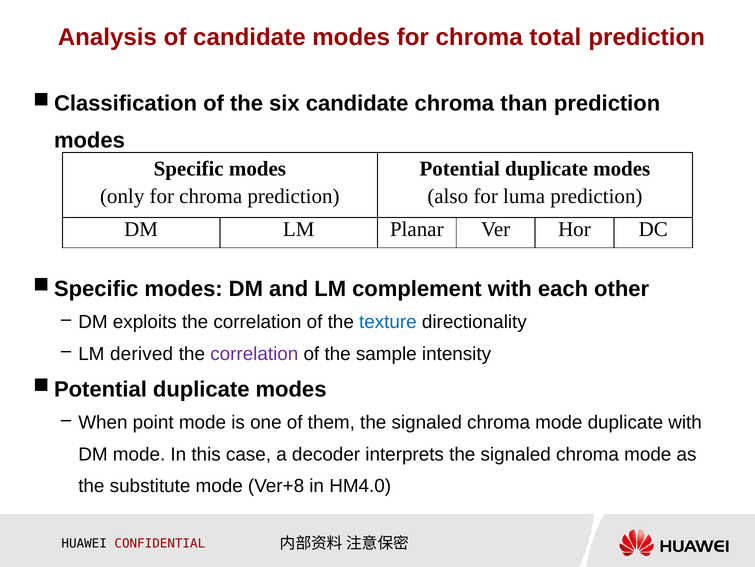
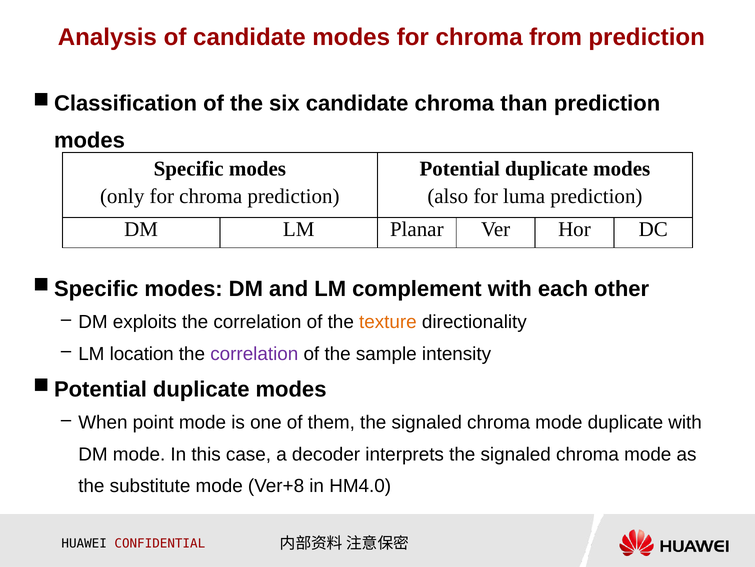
total: total -> from
texture colour: blue -> orange
derived: derived -> location
